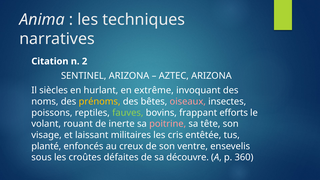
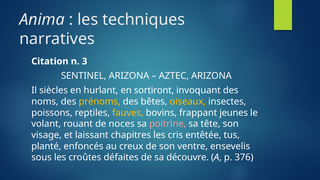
2: 2 -> 3
extrême: extrême -> sortiront
oiseaux colour: pink -> yellow
fauves colour: light green -> yellow
efforts: efforts -> jeunes
inerte: inerte -> noces
militaires: militaires -> chapitres
360: 360 -> 376
